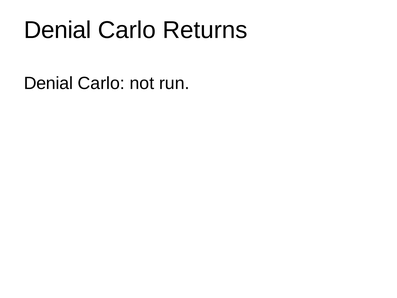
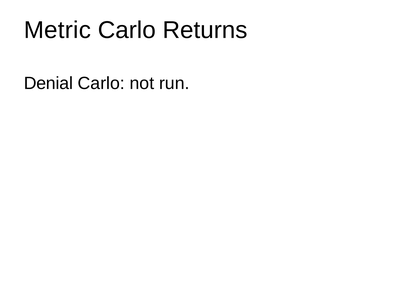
Denial at (58, 30): Denial -> Metric
